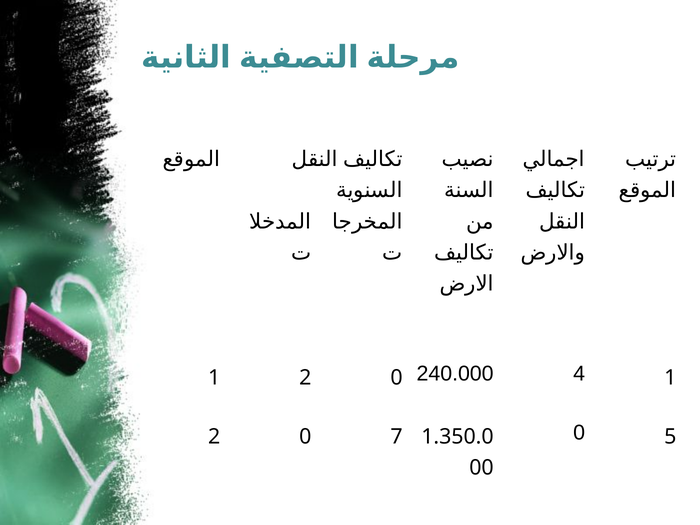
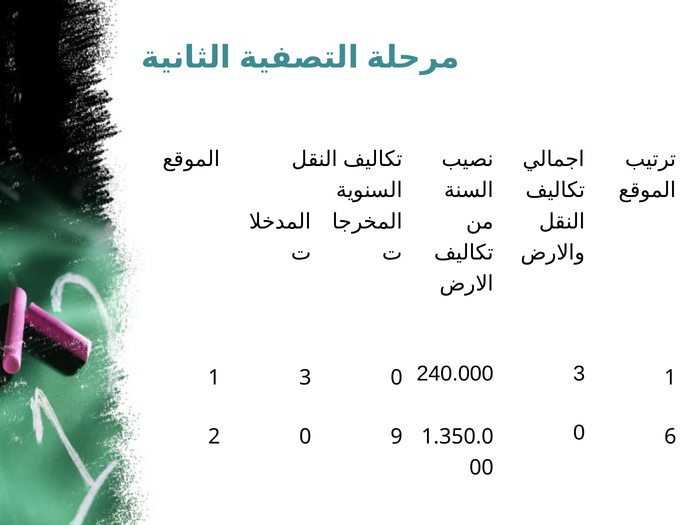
2 at (305, 378): 2 -> 3
240.000 4: 4 -> 3
5: 5 -> 6
7: 7 -> 9
